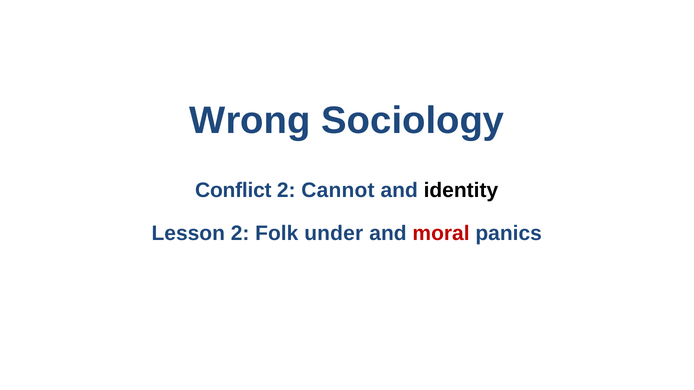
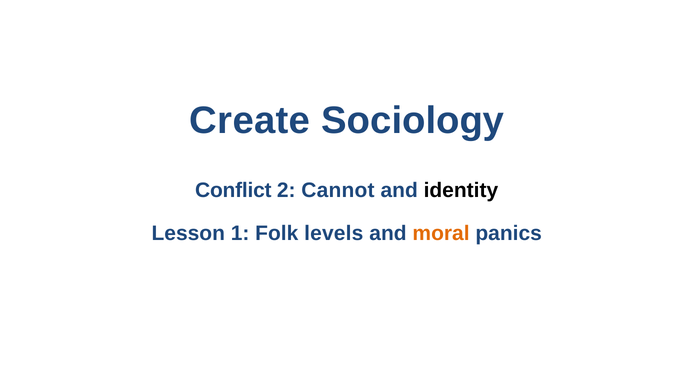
Wrong: Wrong -> Create
Lesson 2: 2 -> 1
under: under -> levels
moral colour: red -> orange
